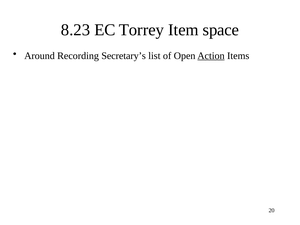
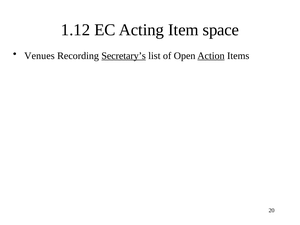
8.23: 8.23 -> 1.12
Torrey: Torrey -> Acting
Around: Around -> Venues
Secretary’s underline: none -> present
